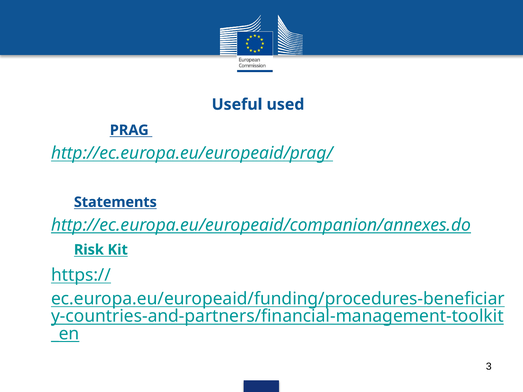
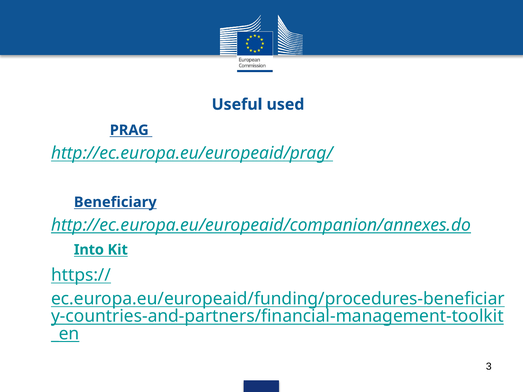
Statements: Statements -> Beneficiary
Risk: Risk -> Into
